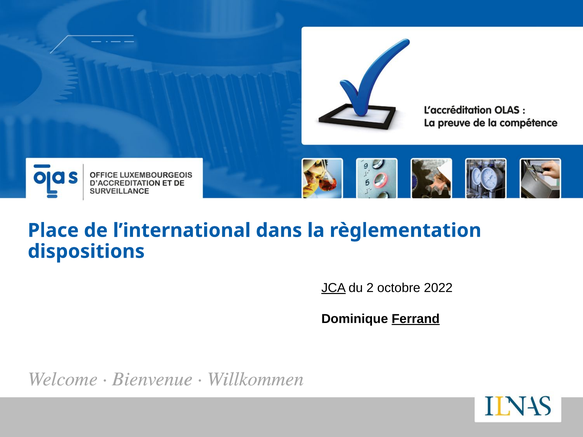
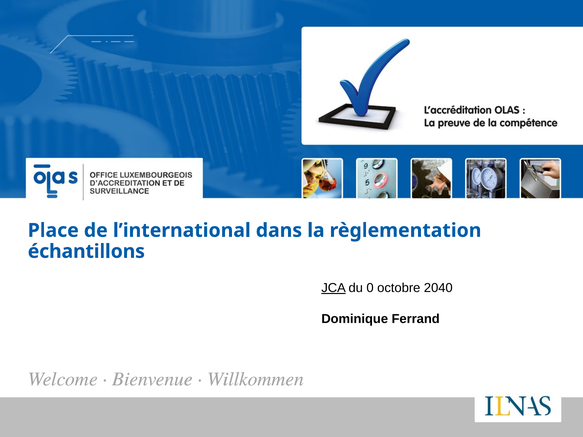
dispositions: dispositions -> échantillons
2: 2 -> 0
2022: 2022 -> 2040
Ferrand underline: present -> none
